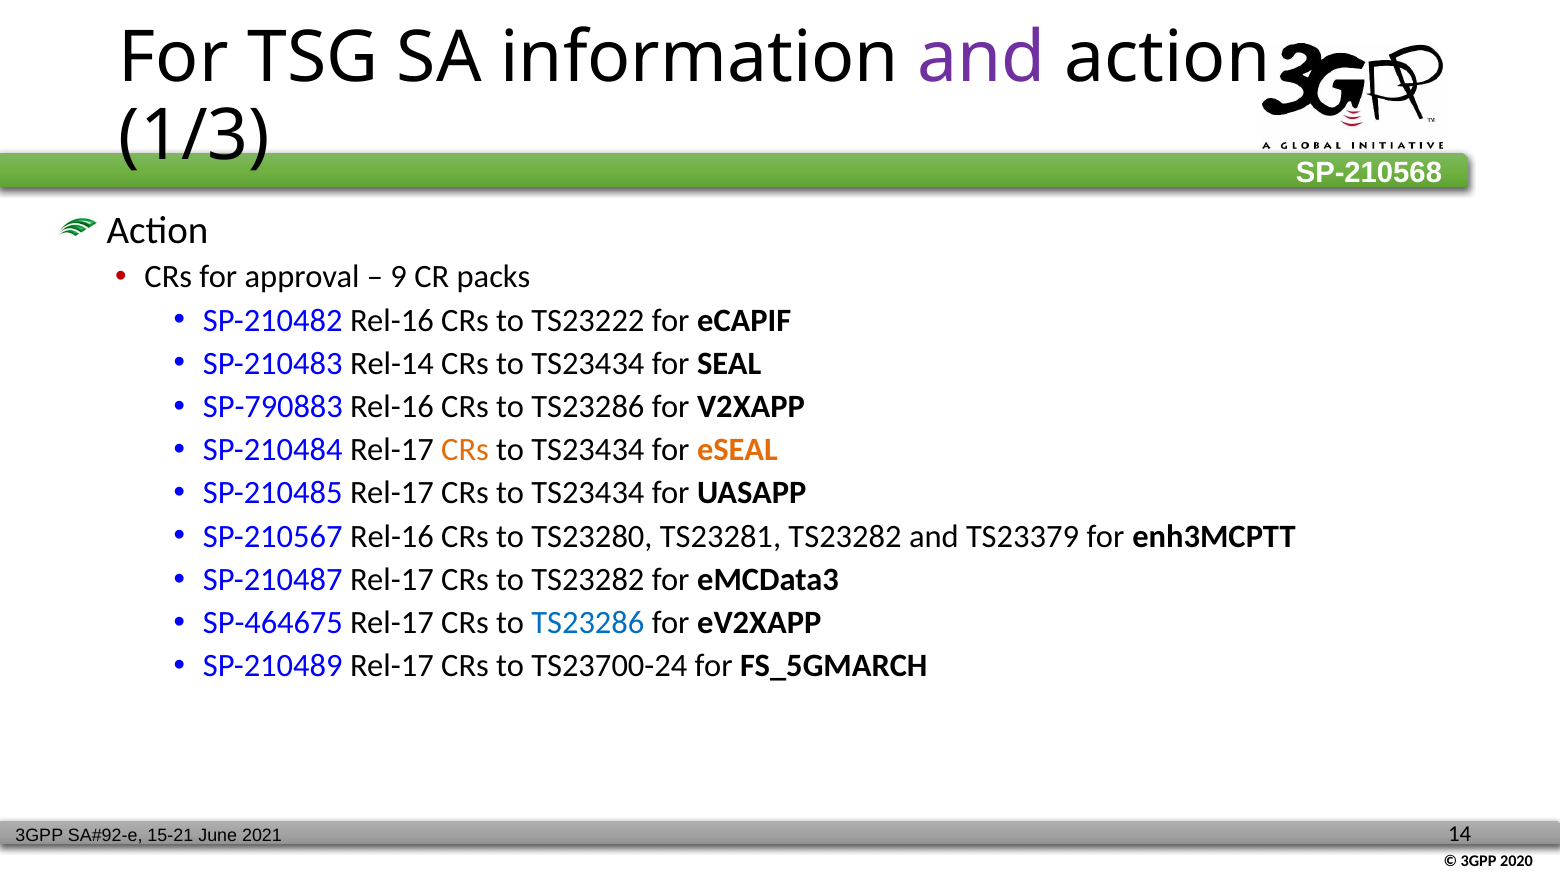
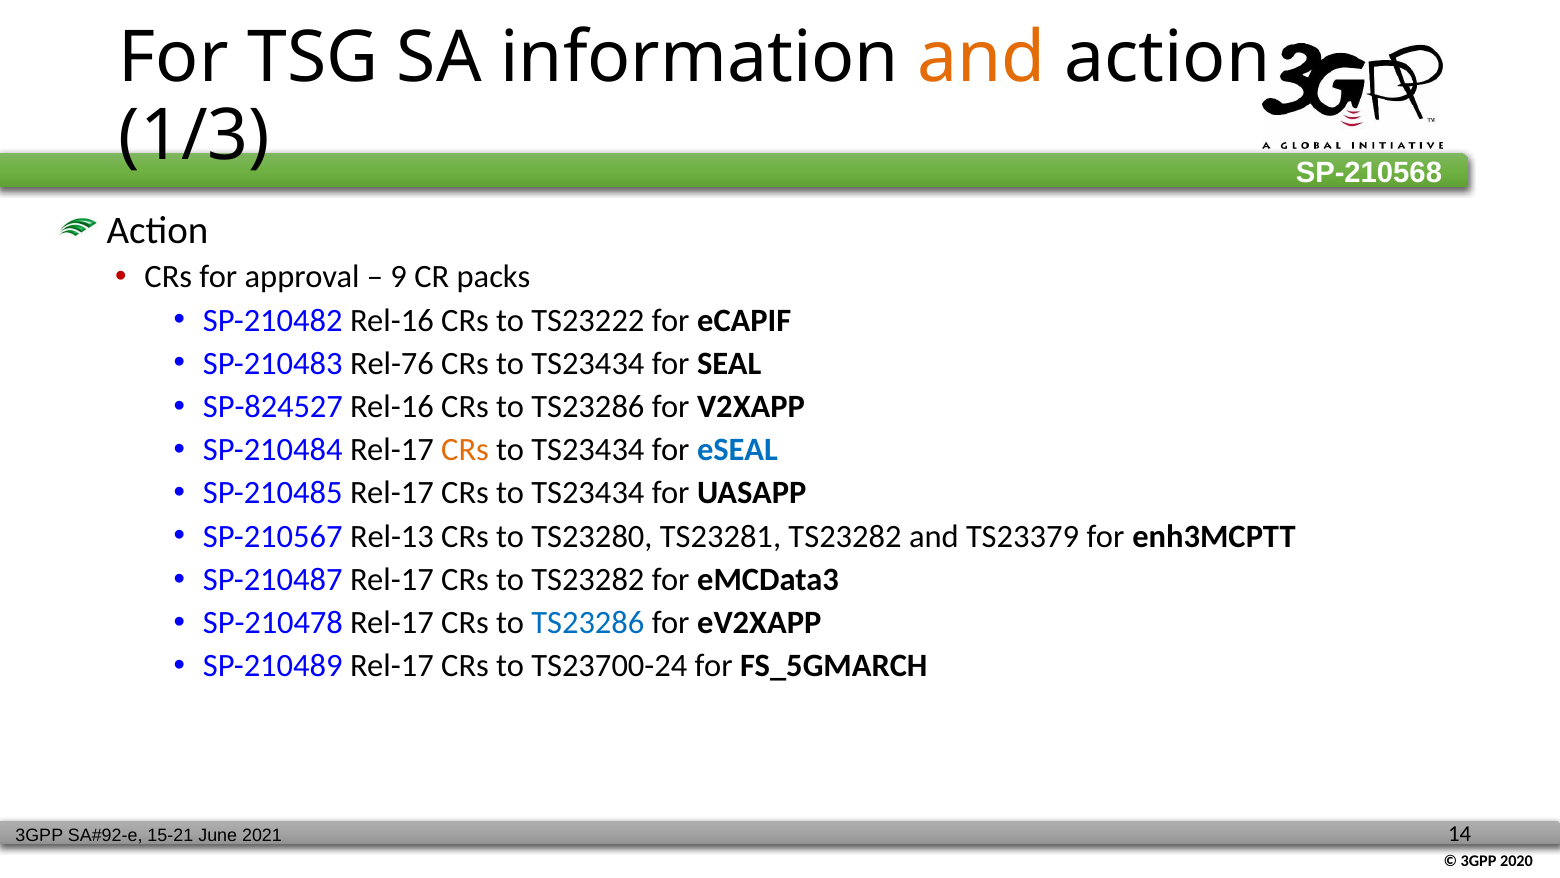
and at (982, 58) colour: purple -> orange
Rel-14: Rel-14 -> Rel-76
SP-790883: SP-790883 -> SP-824527
eSEAL colour: orange -> blue
SP-210567 Rel-16: Rel-16 -> Rel-13
SP-464675: SP-464675 -> SP-210478
